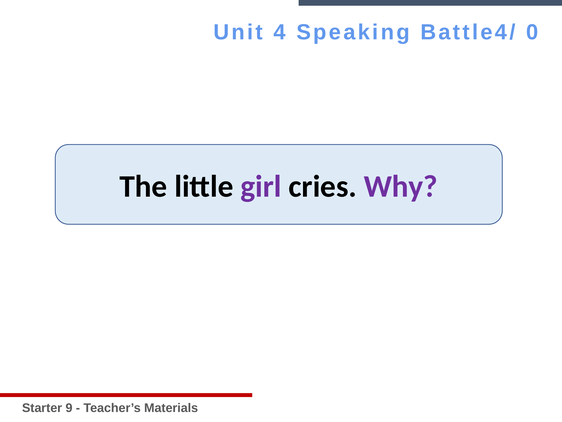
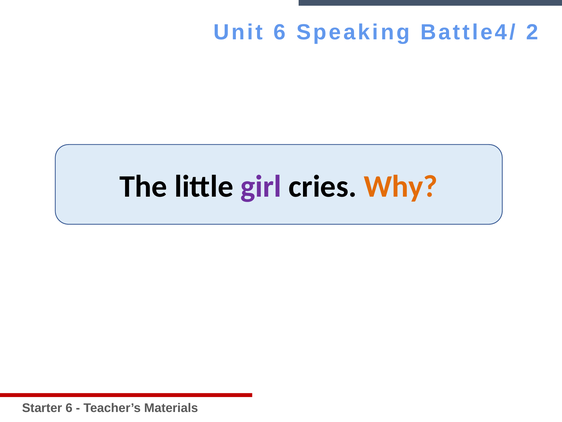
Unit 4: 4 -> 6
0: 0 -> 2
Why colour: purple -> orange
Starter 9: 9 -> 6
